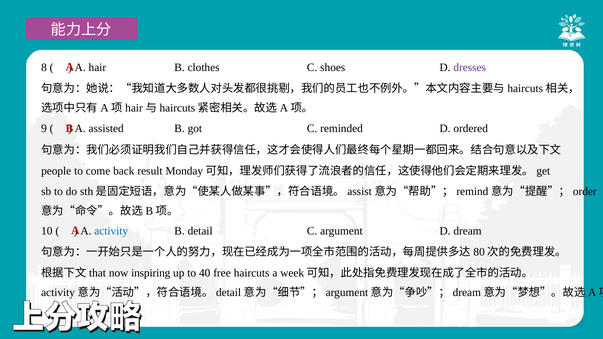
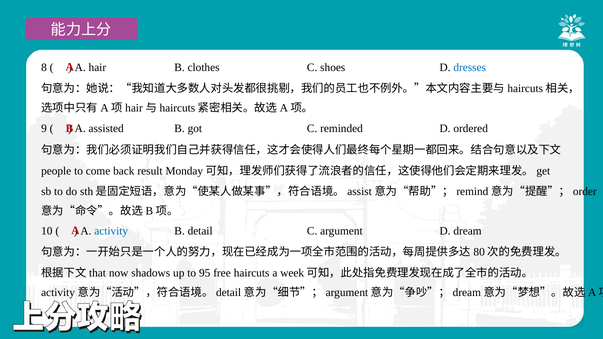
dresses colour: purple -> blue
inspiring: inspiring -> shadows
40: 40 -> 95
